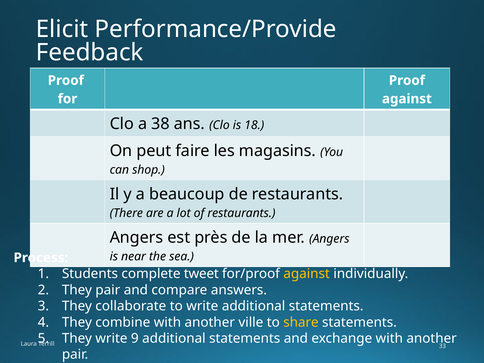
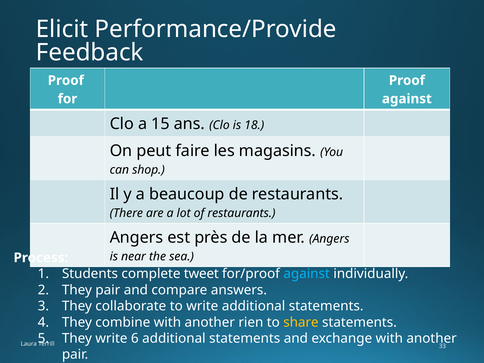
38: 38 -> 15
against at (307, 274) colour: yellow -> light blue
ville: ville -> rien
9: 9 -> 6
